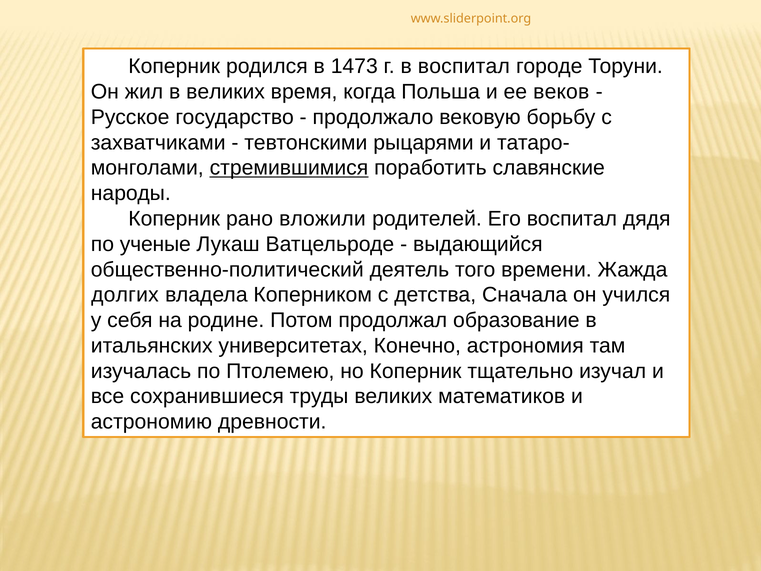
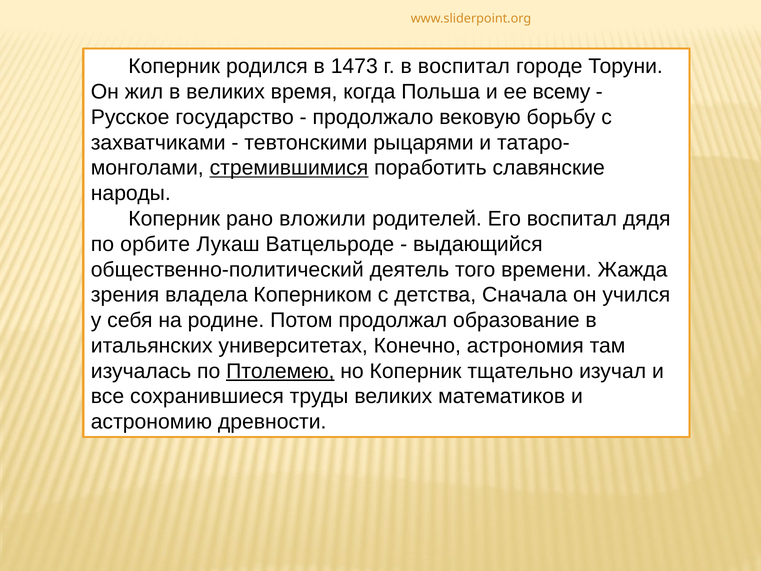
веков: веков -> всему
ученые: ученые -> орбите
долгих: долгих -> зрения
Птолемею underline: none -> present
